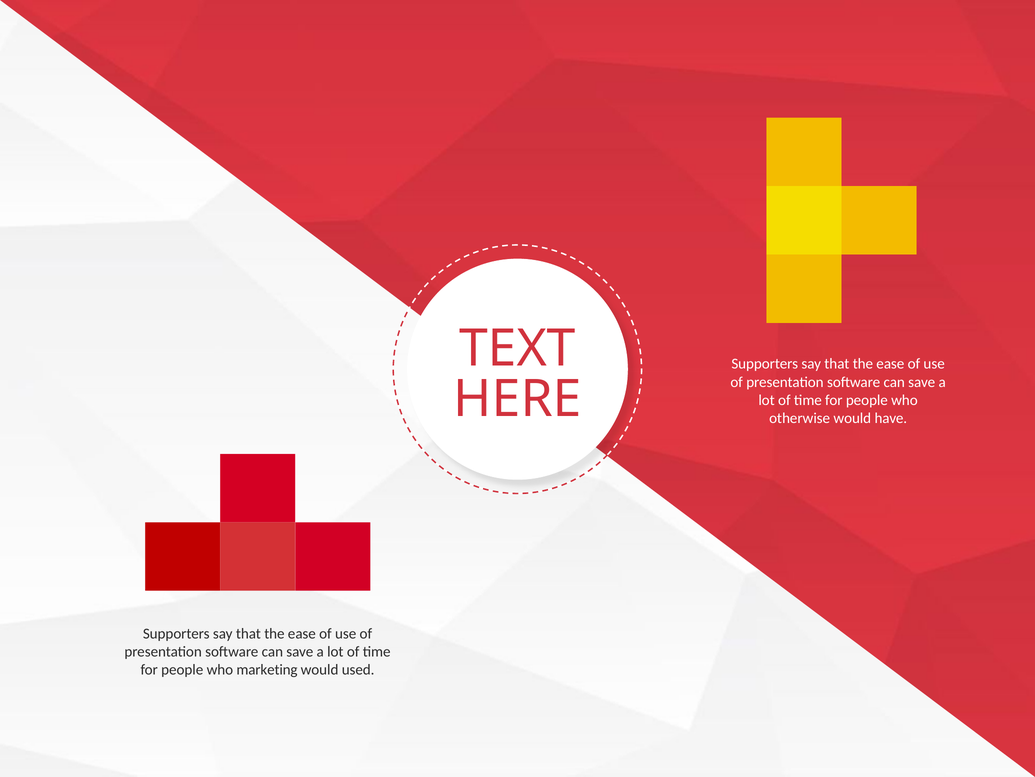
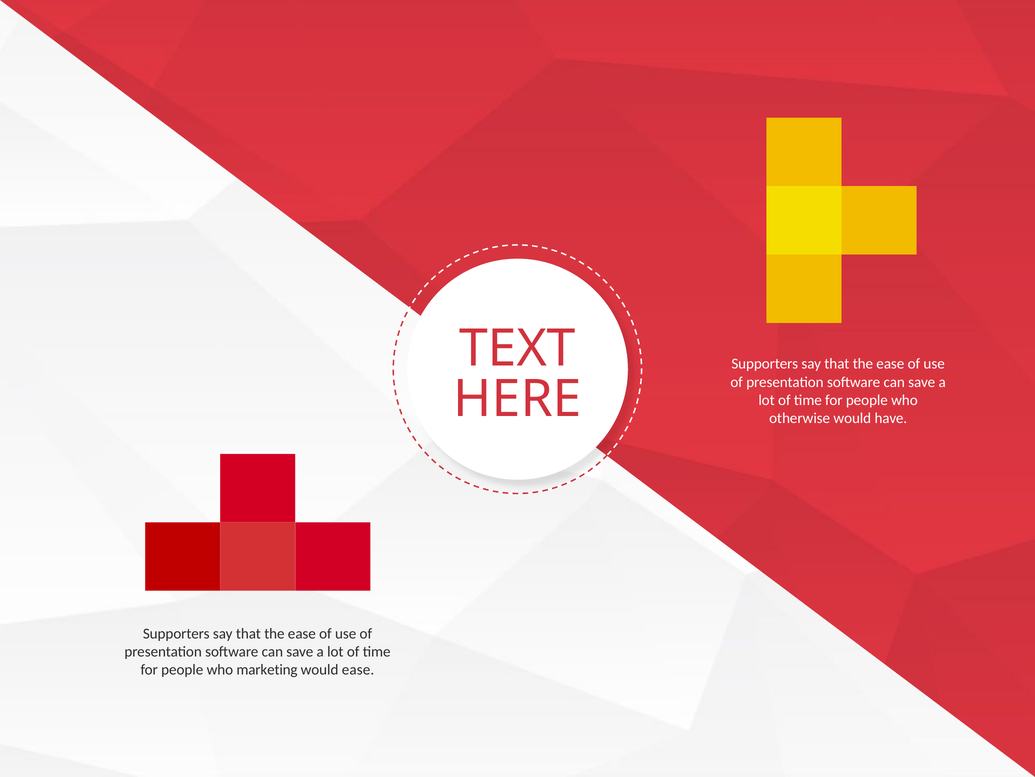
would used: used -> ease
